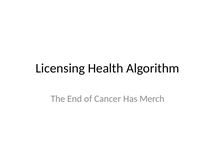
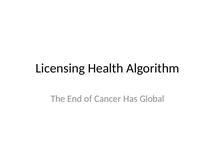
Merch: Merch -> Global
